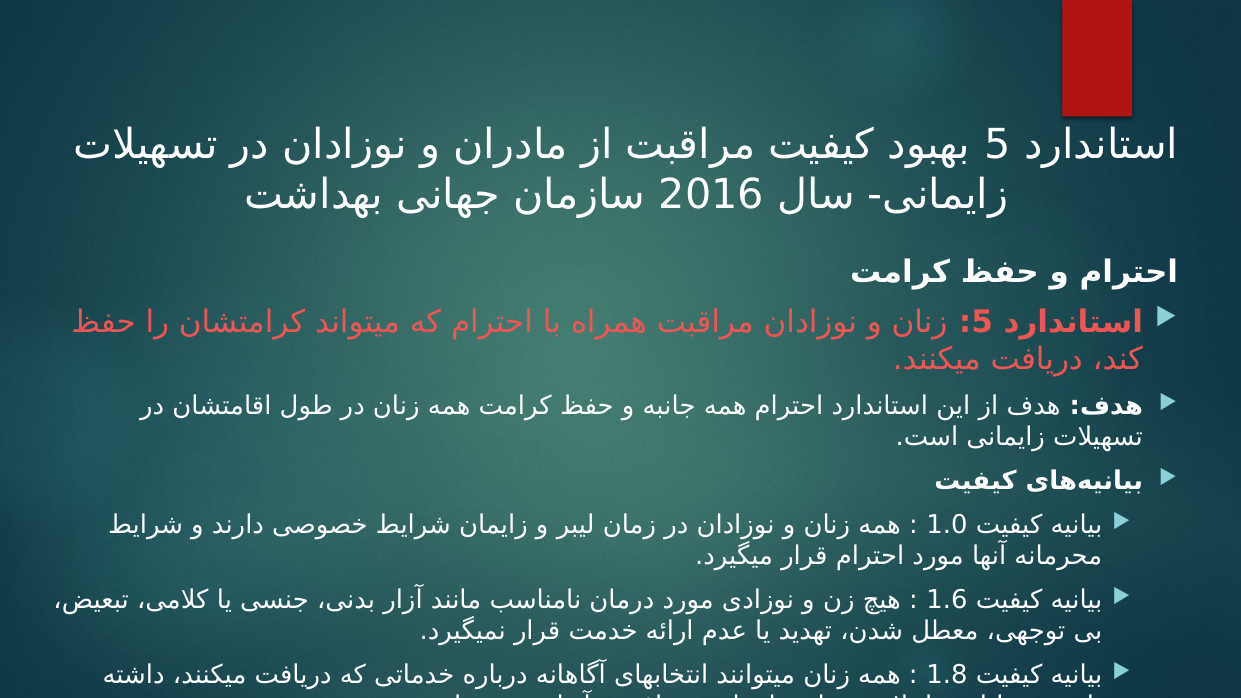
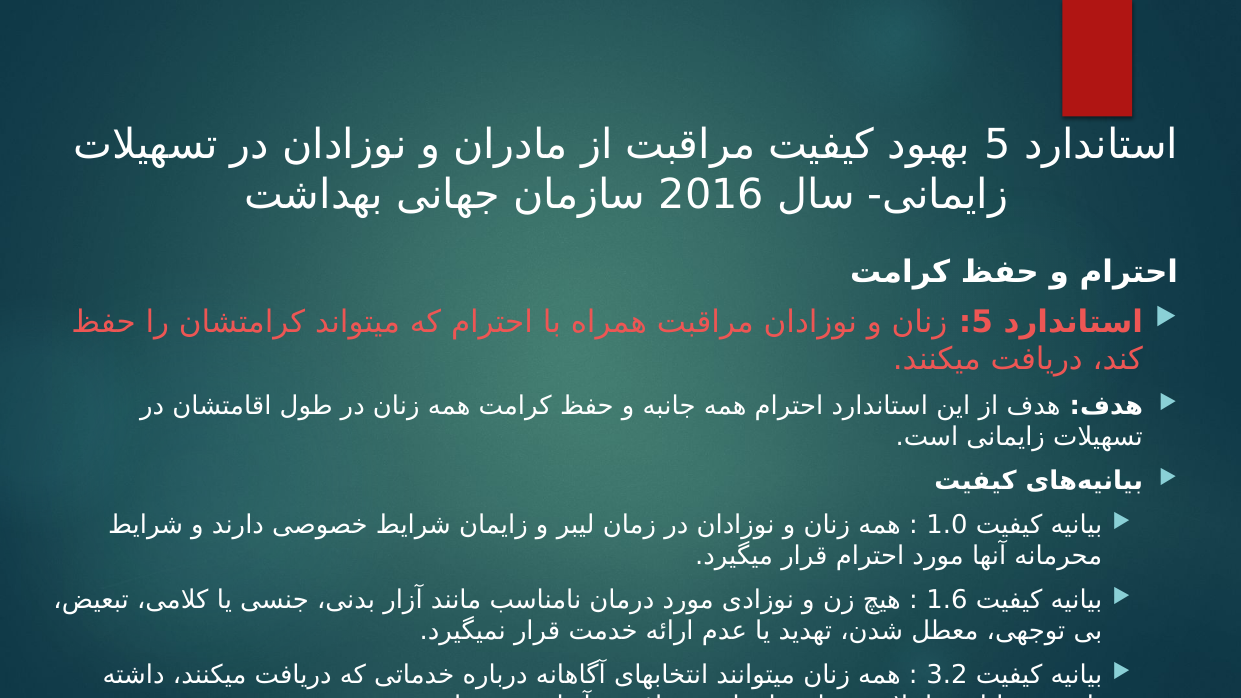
1.8: 1.8 -> 3.2
